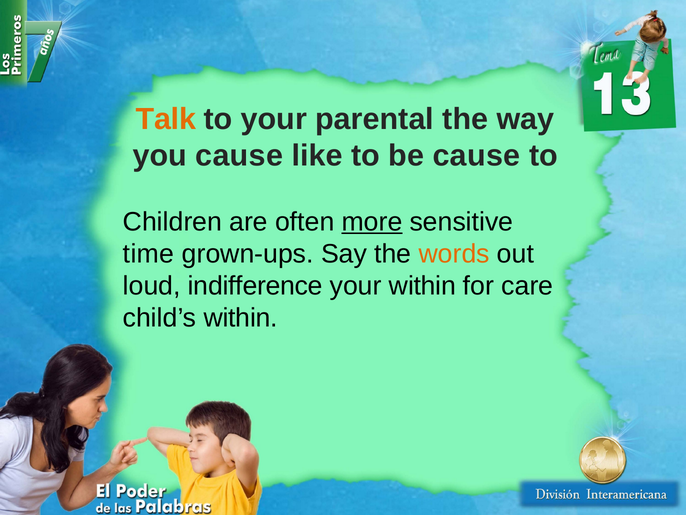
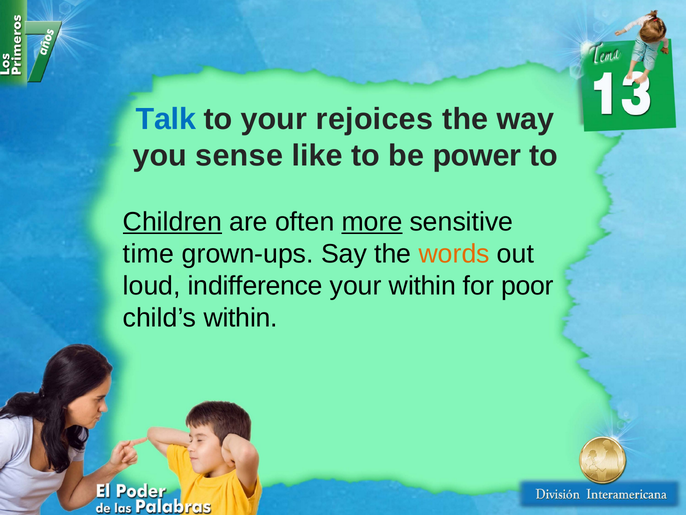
Talk colour: orange -> blue
parental: parental -> rejoices
you cause: cause -> sense
be cause: cause -> power
Children underline: none -> present
care: care -> poor
